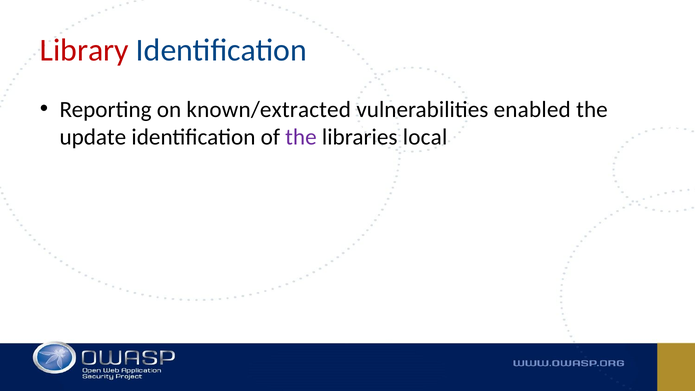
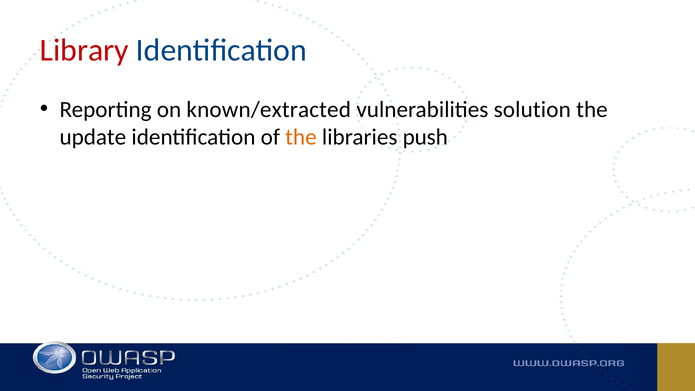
enabled: enabled -> solution
the at (301, 137) colour: purple -> orange
local: local -> push
